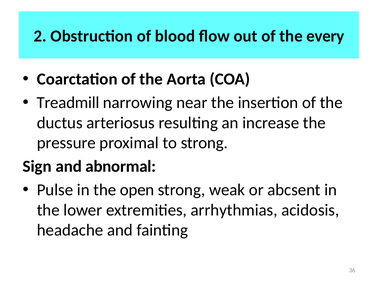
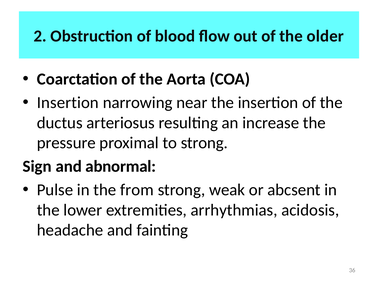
every: every -> older
Treadmill at (68, 103): Treadmill -> Insertion
open: open -> from
